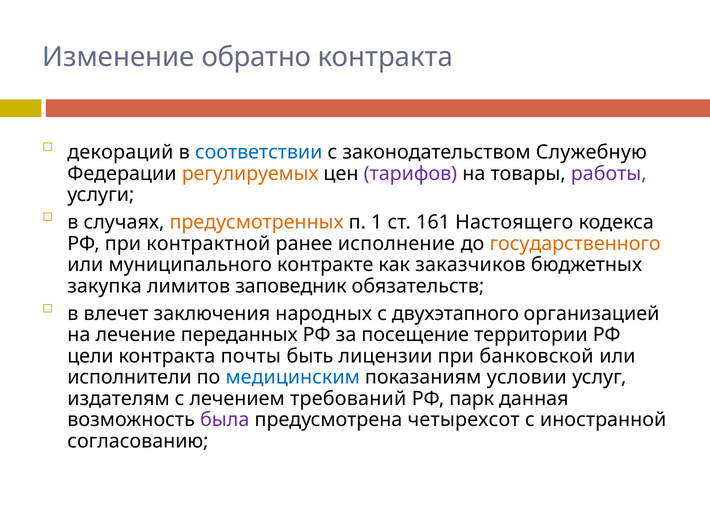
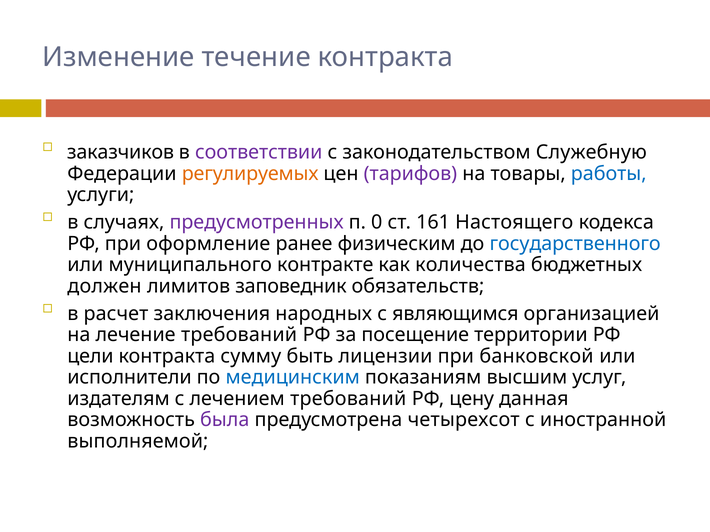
обратно: обратно -> течение
декораций: декораций -> заказчиков
соответствии colour: blue -> purple
работы colour: purple -> blue
предусмотренных colour: orange -> purple
1: 1 -> 0
контрактной: контрактной -> оформление
исполнение: исполнение -> физическим
государственного colour: orange -> blue
заказчиков: заказчиков -> количества
закупка: закупка -> должен
влечет: влечет -> расчет
двухэтапного: двухэтапного -> являющимся
лечение переданных: переданных -> требований
почты: почты -> сумму
условии: условии -> высшим
парк: парк -> цену
согласованию: согласованию -> выполняемой
